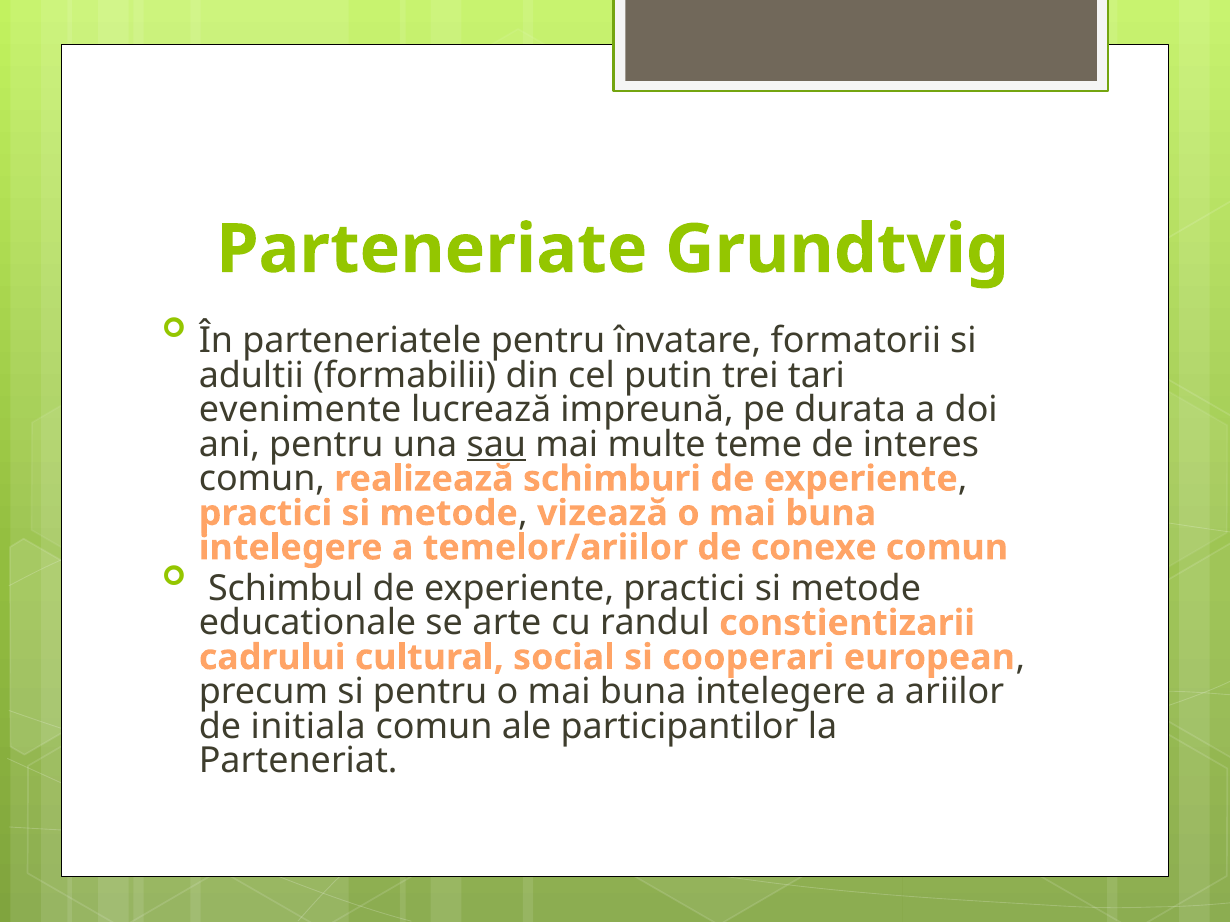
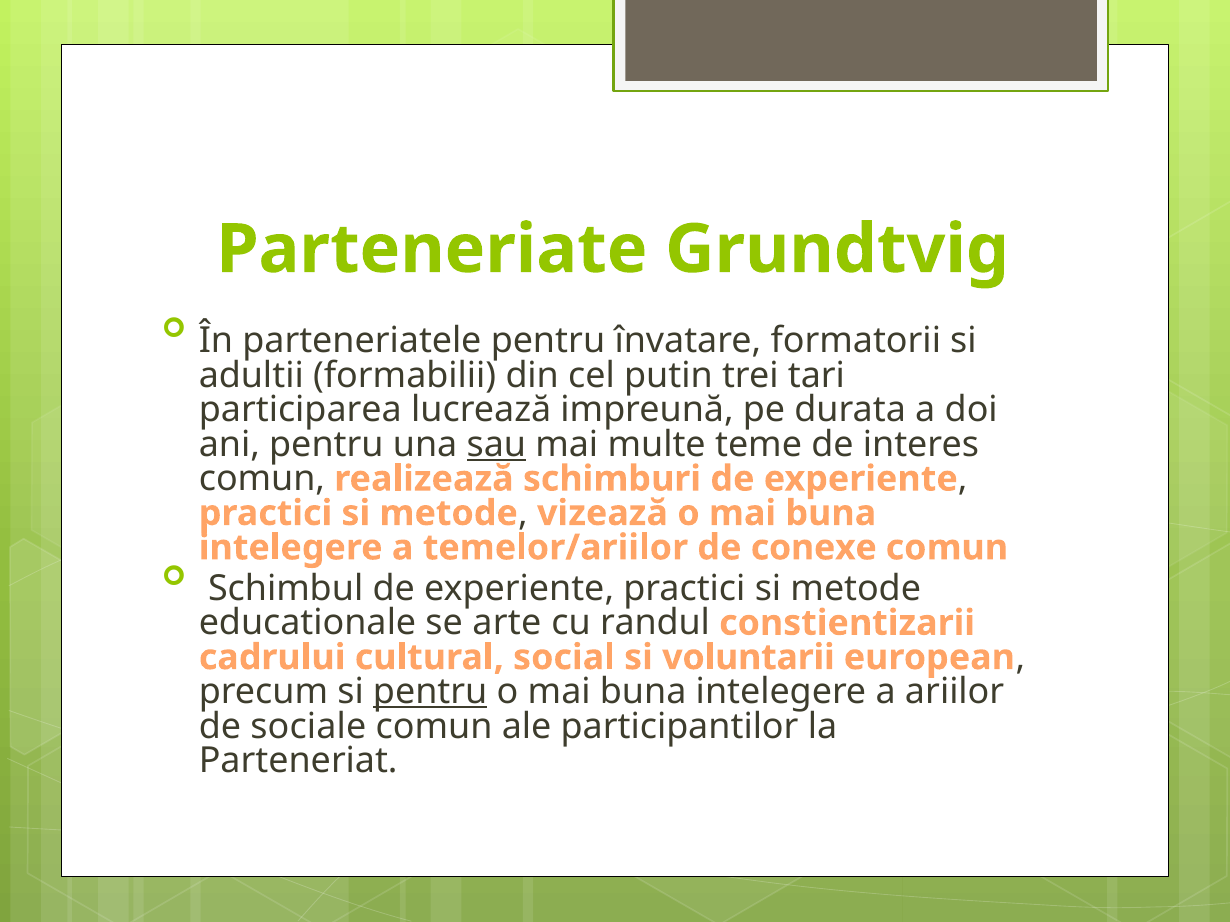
evenimente: evenimente -> participarea
cooperari: cooperari -> voluntarii
pentru at (430, 692) underline: none -> present
initiala: initiala -> sociale
